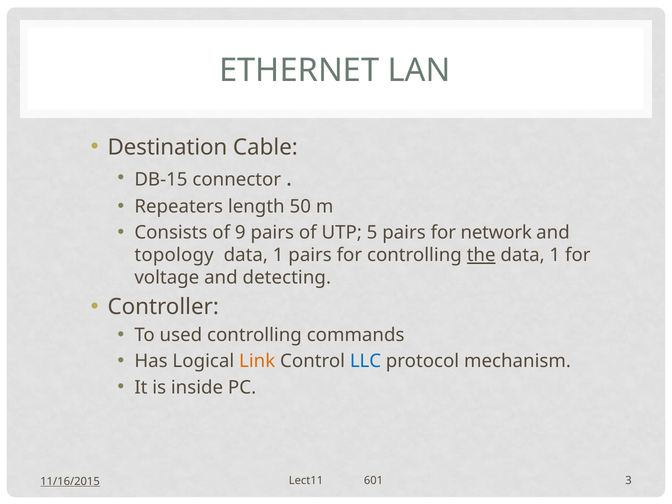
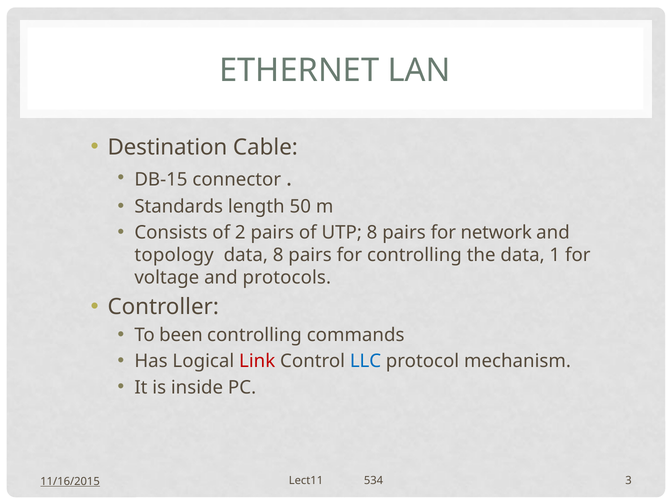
Repeaters: Repeaters -> Standards
9: 9 -> 2
UTP 5: 5 -> 8
1 at (278, 255): 1 -> 8
the underline: present -> none
detecting: detecting -> protocols
used: used -> been
Link colour: orange -> red
601: 601 -> 534
